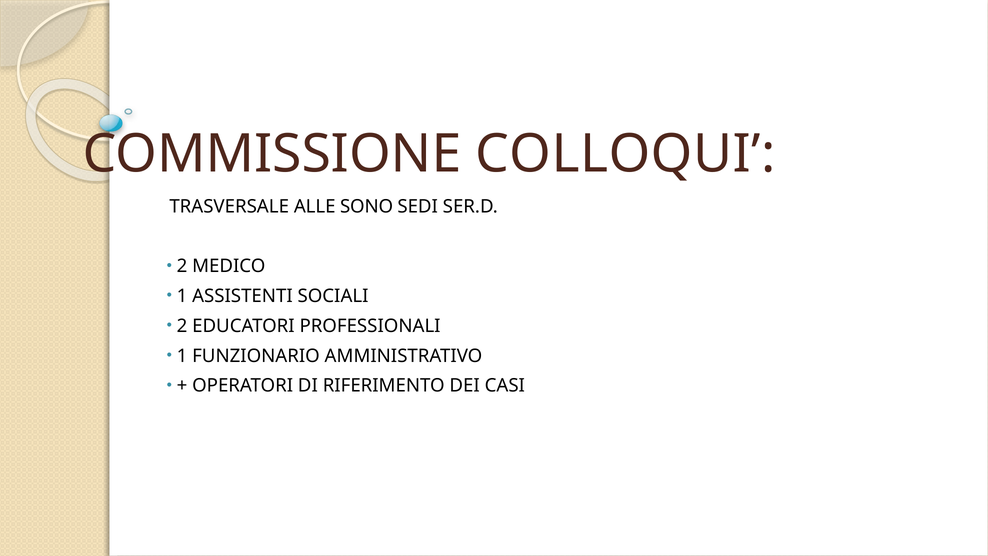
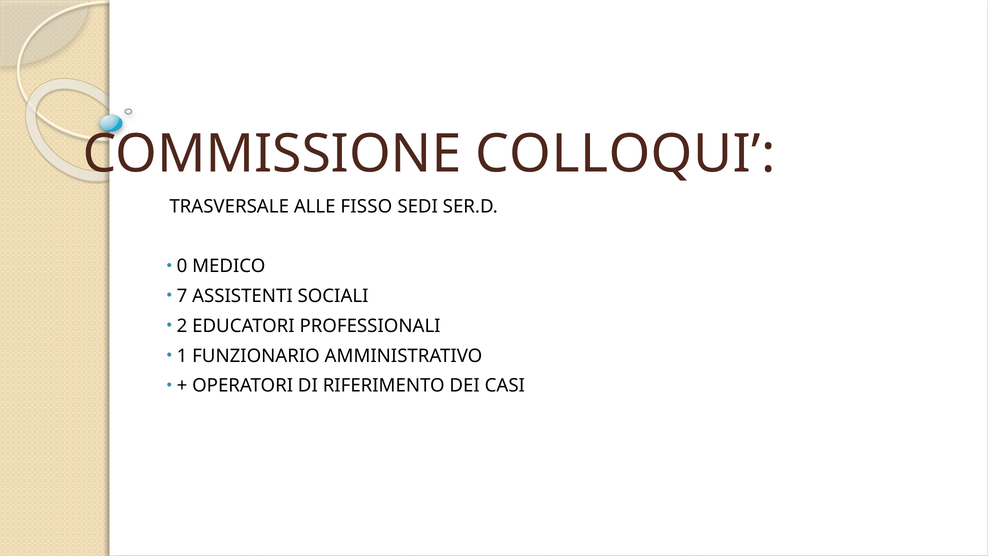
SONO: SONO -> FISSO
2 at (182, 266): 2 -> 0
1 at (182, 296): 1 -> 7
